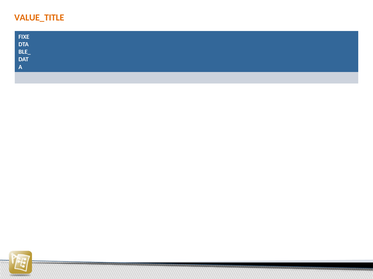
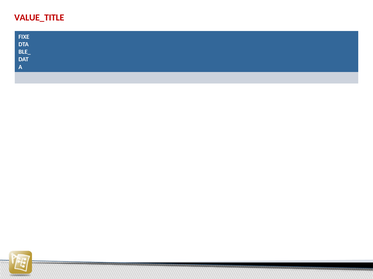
VALUE_TITLE colour: orange -> red
